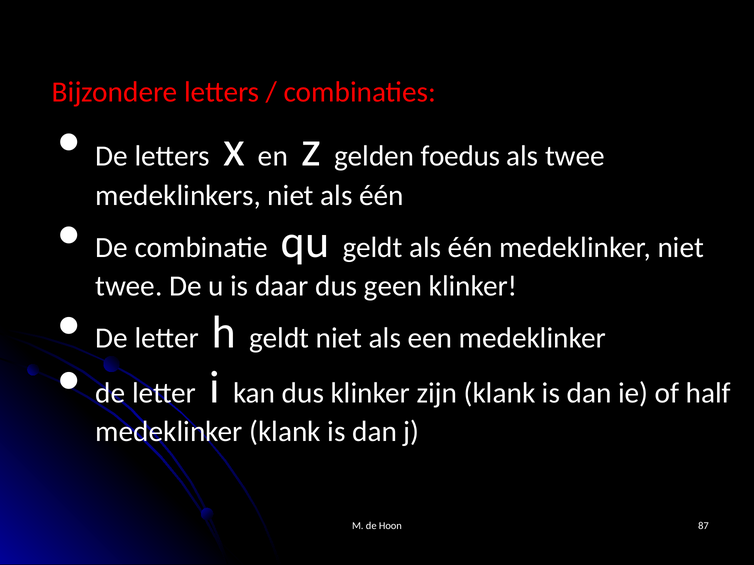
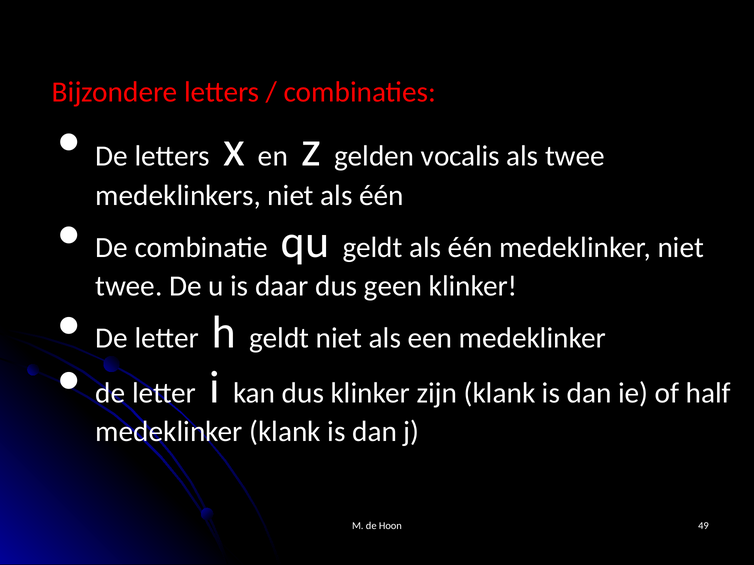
foedus: foedus -> vocalis
87: 87 -> 49
